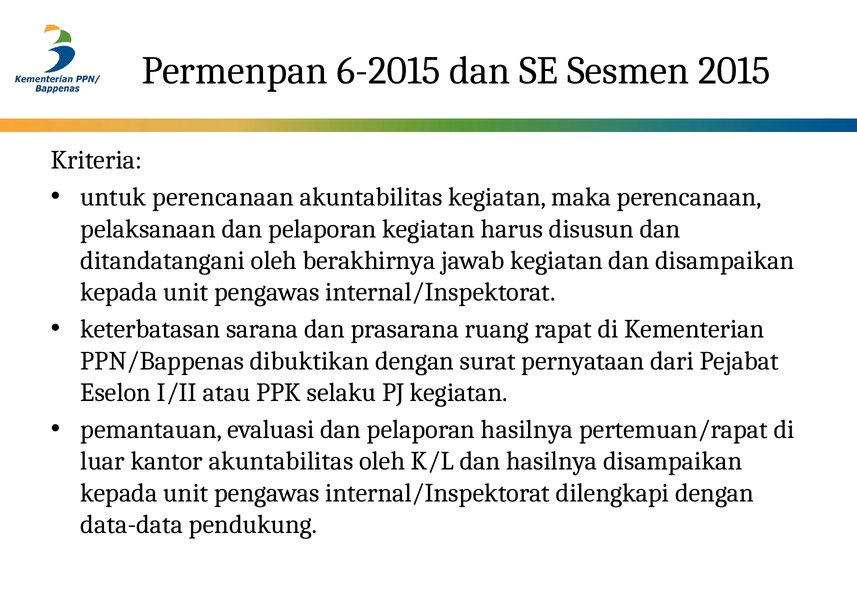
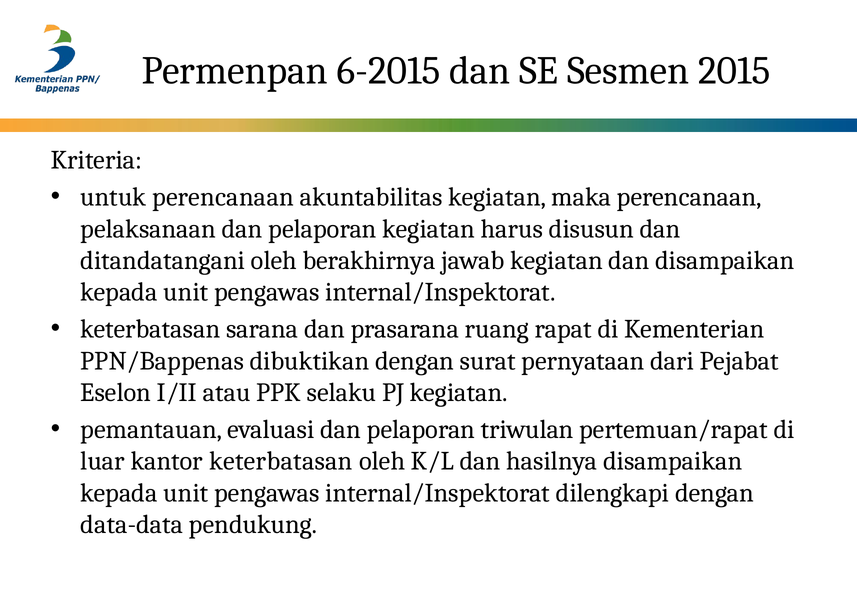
pelaporan hasilnya: hasilnya -> triwulan
kantor akuntabilitas: akuntabilitas -> keterbatasan
